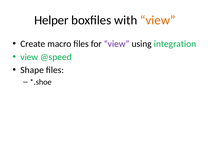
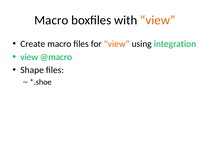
Helper at (51, 20): Helper -> Macro
view at (117, 44) colour: purple -> orange
@speed: @speed -> @macro
